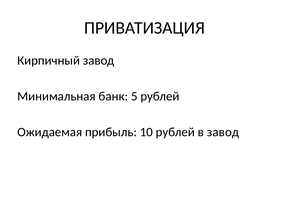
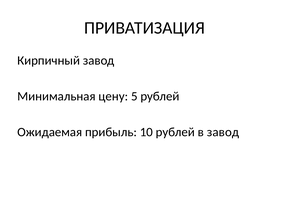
банк: банк -> цену
